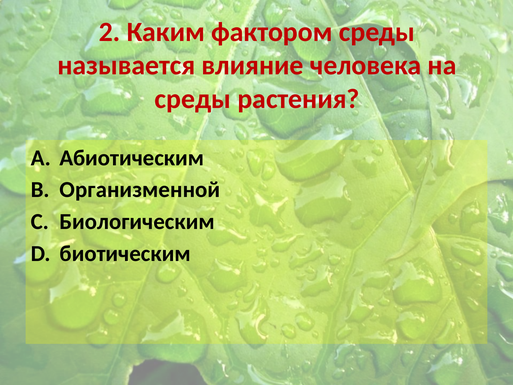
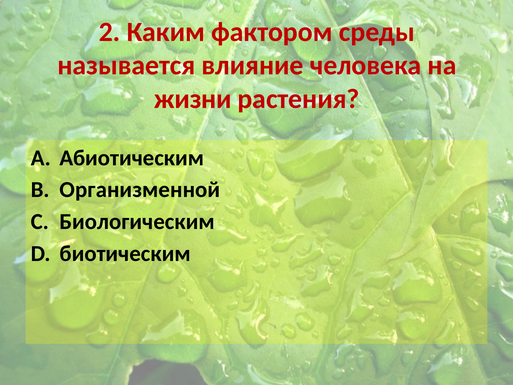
среды at (193, 99): среды -> жизни
